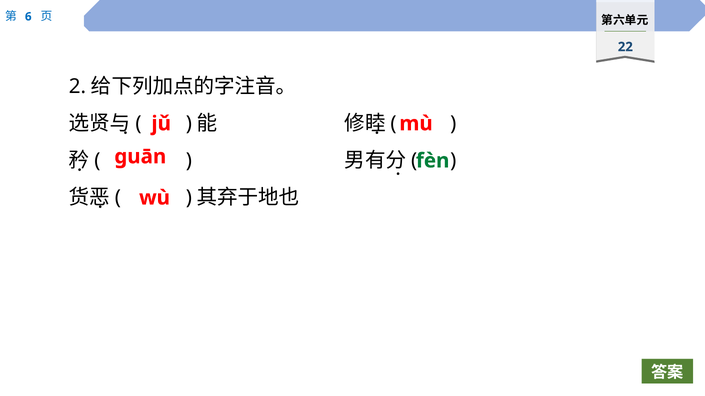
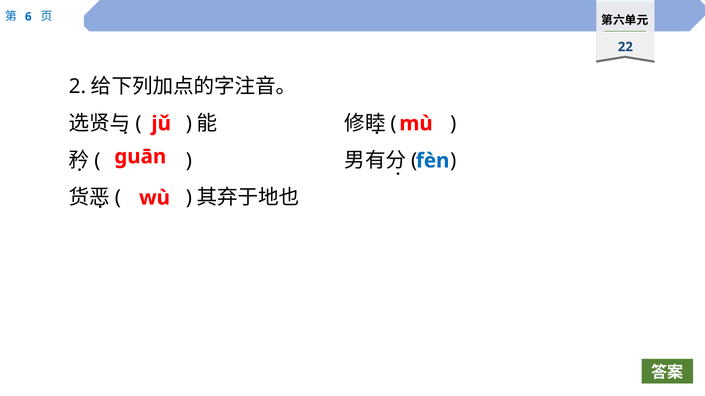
fèn colour: green -> blue
